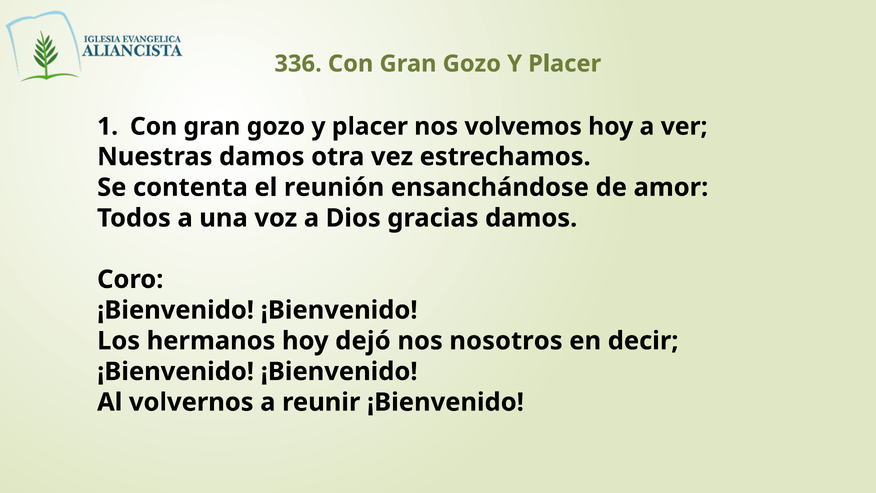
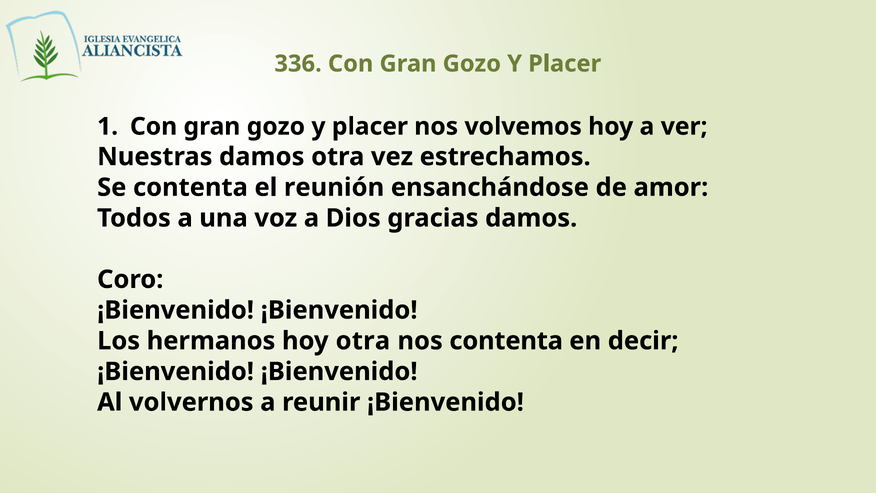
hoy dejó: dejó -> otra
nos nosotros: nosotros -> contenta
